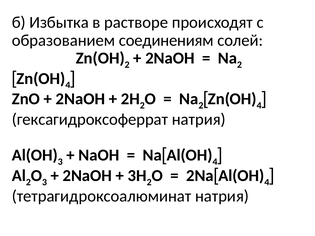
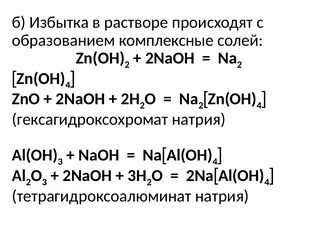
соединениям: соединениям -> комплексные
гексагидроксоферрат: гексагидроксоферрат -> гексагидроксохромат
